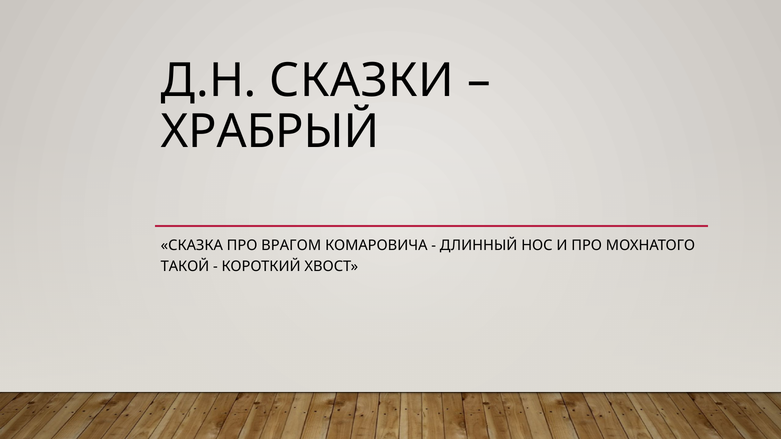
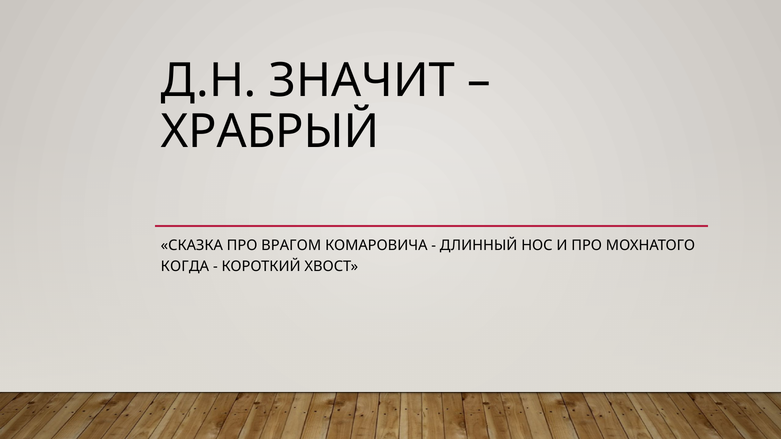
СКАЗКИ: СКАЗКИ -> ЗНАЧИТ
ТАКОЙ: ТАКОЙ -> КОГДА
